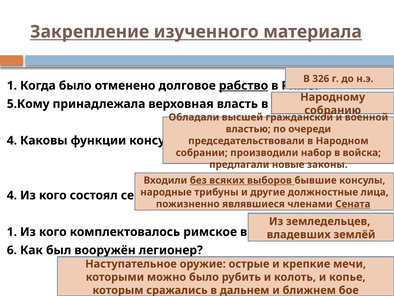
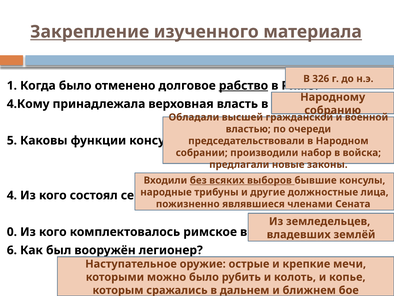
5.Кому: 5.Кому -> 4.Кому
4 at (12, 140): 4 -> 5
Сената underline: present -> none
1 at (12, 232): 1 -> 0
